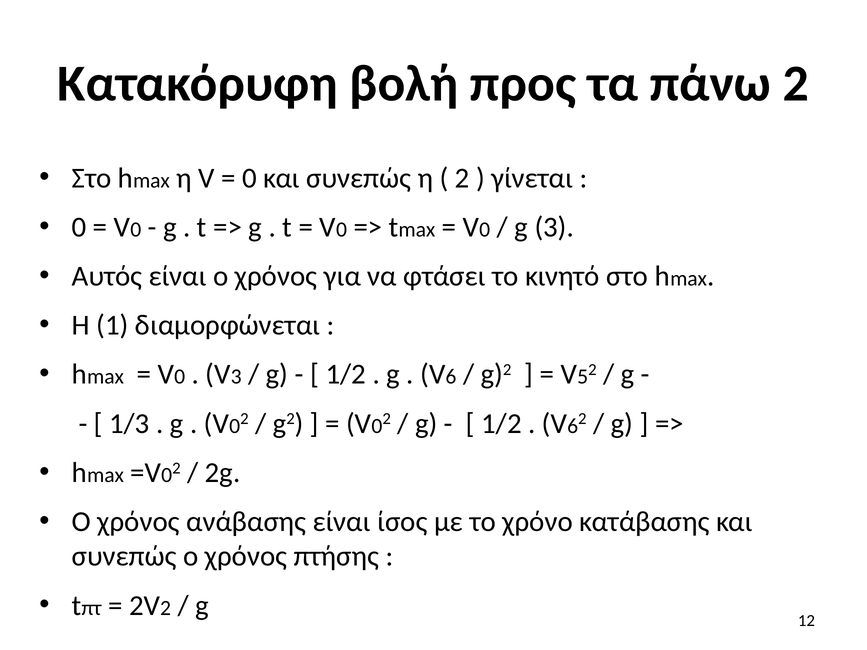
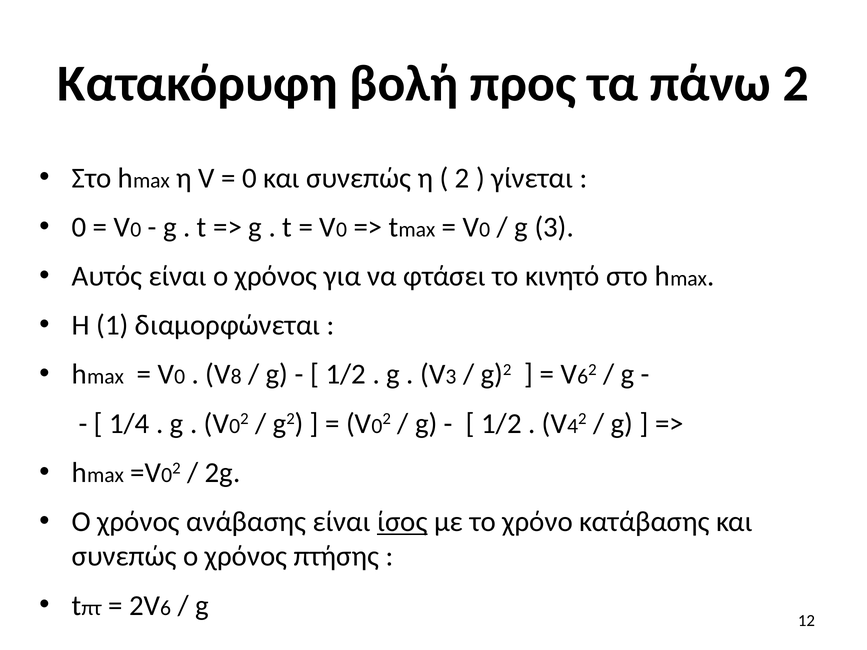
V 3: 3 -> 8
6 at (451, 377): 6 -> 3
V 5: 5 -> 6
1/3: 1/3 -> 1/4
6 at (573, 426): 6 -> 4
ίσος underline: none -> present
2 at (166, 608): 2 -> 6
